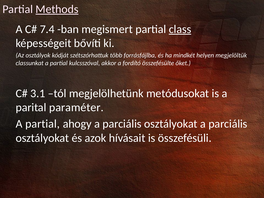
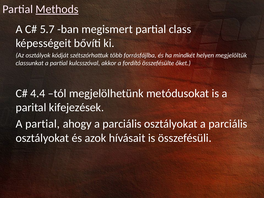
7.4: 7.4 -> 5.7
class underline: present -> none
3.1: 3.1 -> 4.4
paraméter: paraméter -> kifejezések
